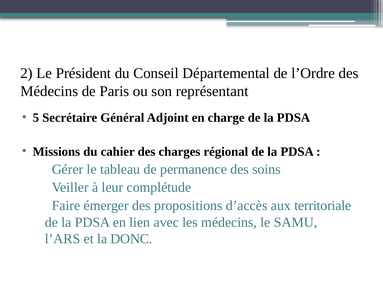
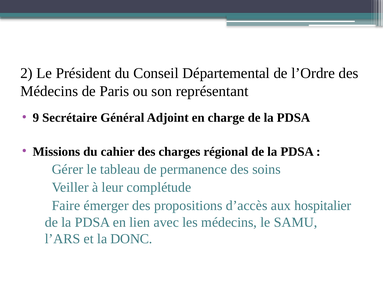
5: 5 -> 9
territoriale: territoriale -> hospitalier
